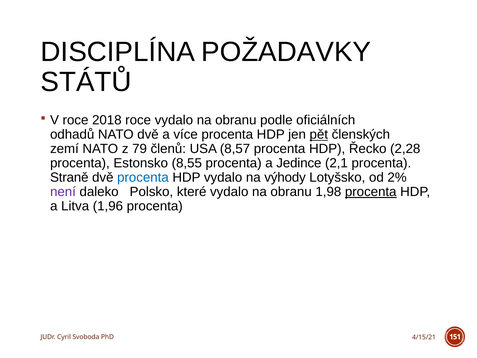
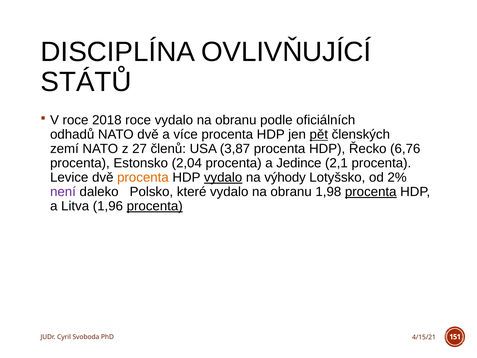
POŽADAVKY: POŽADAVKY -> OVLIVŇUJÍCÍ
79: 79 -> 27
8,57: 8,57 -> 3,87
2,28: 2,28 -> 6,76
8,55: 8,55 -> 2,04
Straně: Straně -> Levice
procenta at (143, 177) colour: blue -> orange
vydalo at (223, 177) underline: none -> present
procenta at (155, 206) underline: none -> present
